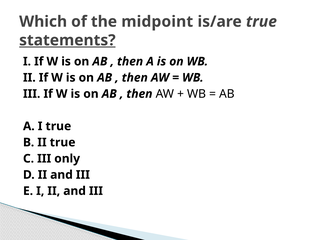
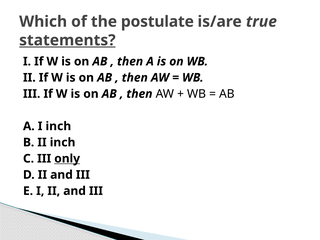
midpoint: midpoint -> postulate
I true: true -> inch
II true: true -> inch
only underline: none -> present
